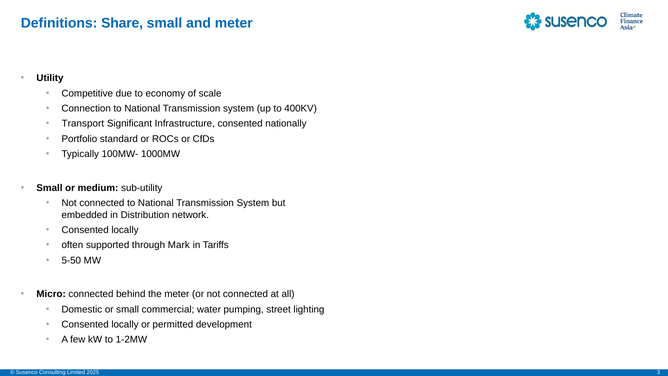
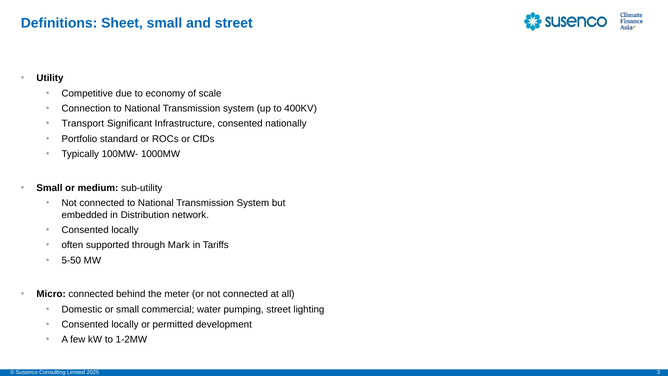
Share: Share -> Sheet
and meter: meter -> street
